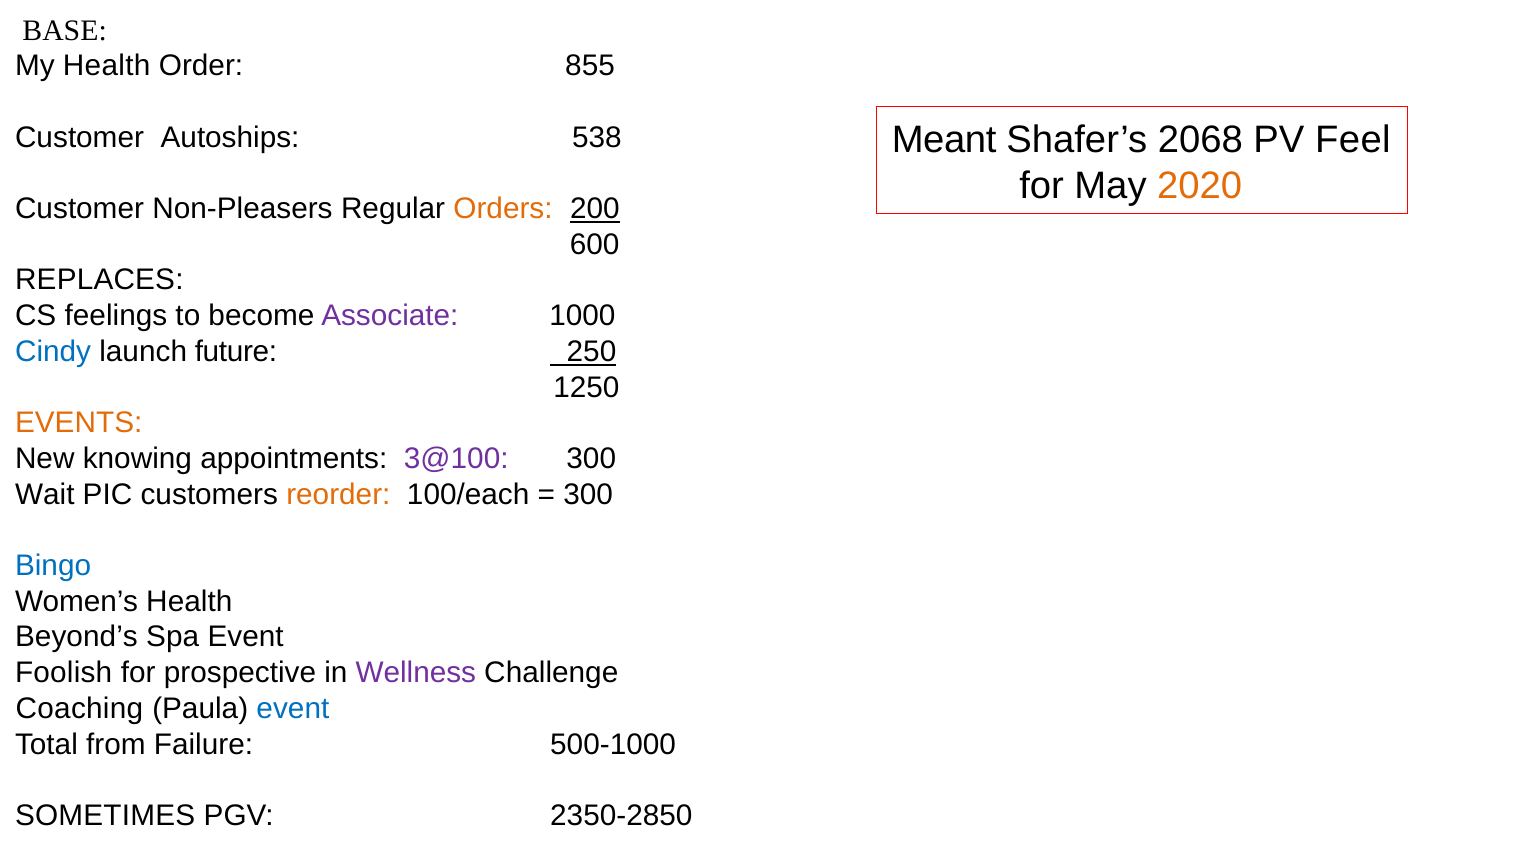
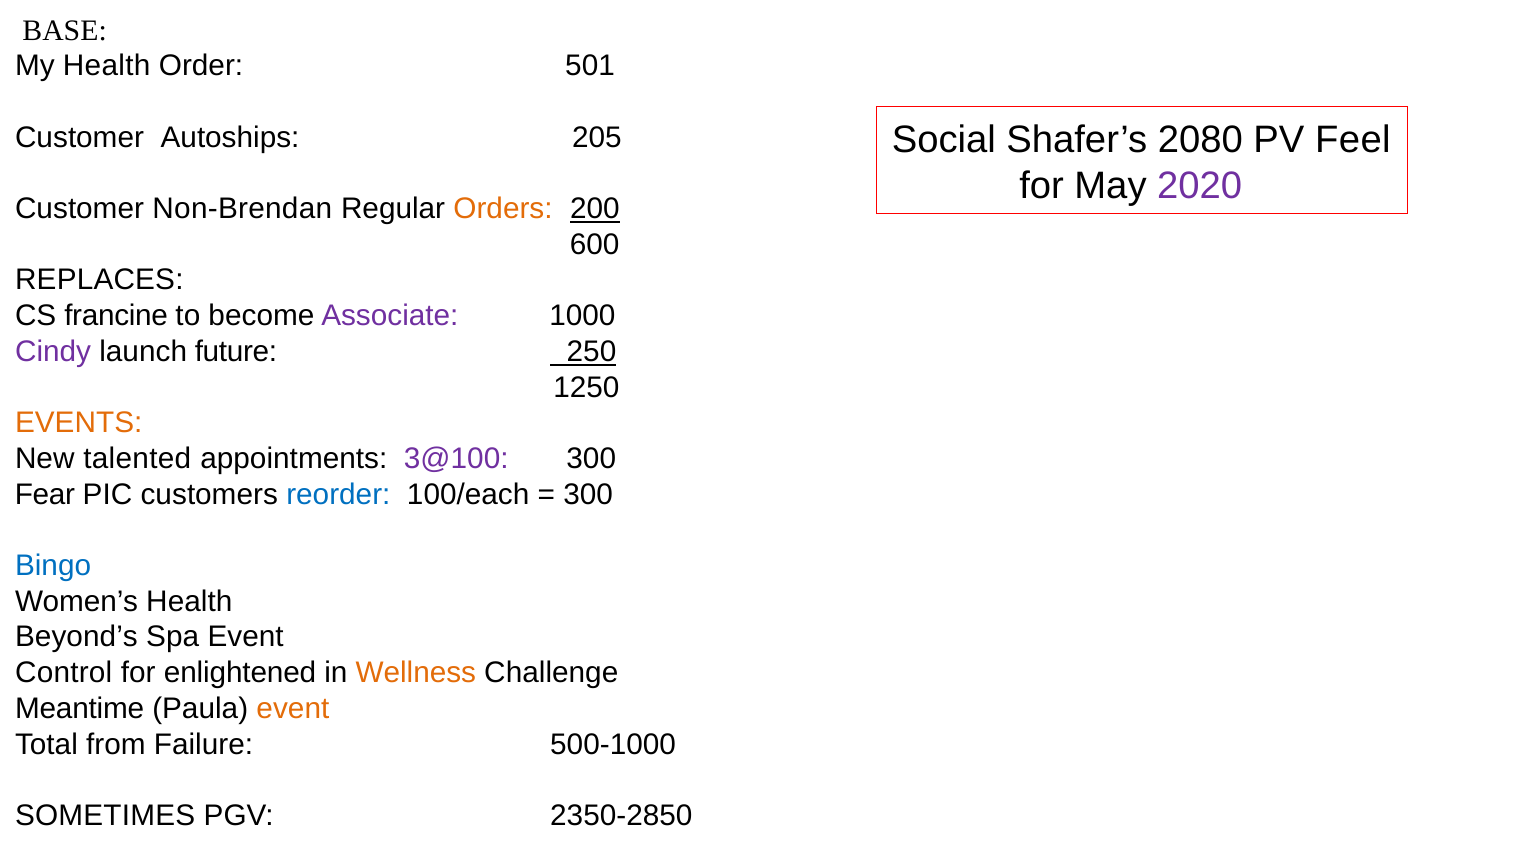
855: 855 -> 501
Meant: Meant -> Social
2068: 2068 -> 2080
538: 538 -> 205
2020 colour: orange -> purple
Non-Pleasers: Non-Pleasers -> Non-Brendan
feelings: feelings -> francine
Cindy colour: blue -> purple
knowing: knowing -> talented
Wait: Wait -> Fear
reorder colour: orange -> blue
Foolish: Foolish -> Control
prospective: prospective -> enlightened
Wellness colour: purple -> orange
Coaching: Coaching -> Meantime
event at (293, 709) colour: blue -> orange
